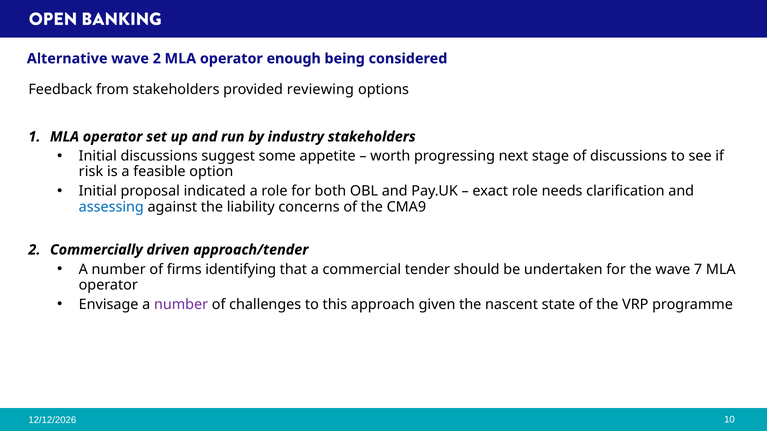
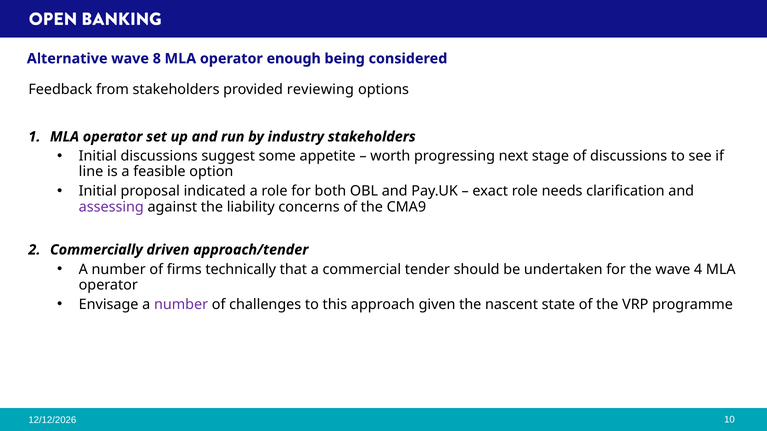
wave 2: 2 -> 8
risk: risk -> line
assessing colour: blue -> purple
identifying: identifying -> technically
7: 7 -> 4
